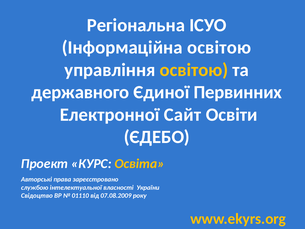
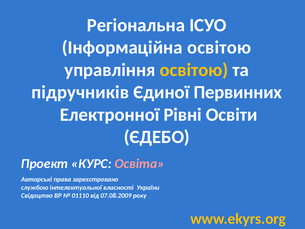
державного: державного -> підручників
Сайт: Сайт -> Рівні
Освіта colour: yellow -> pink
